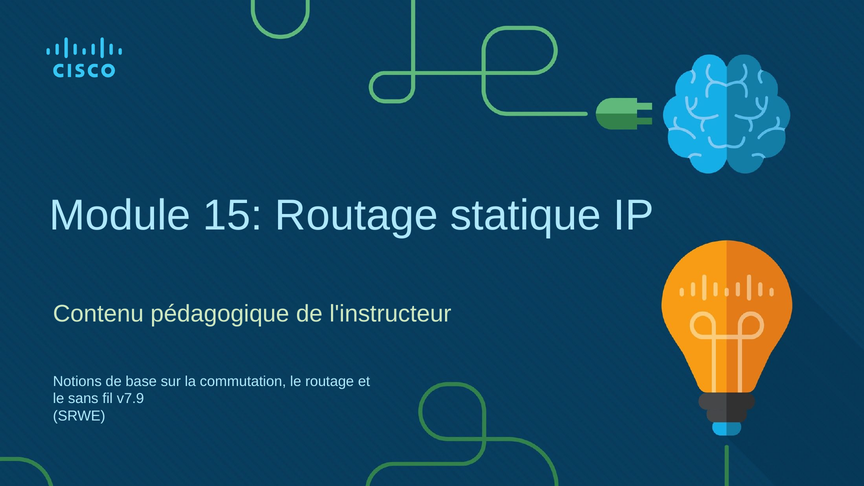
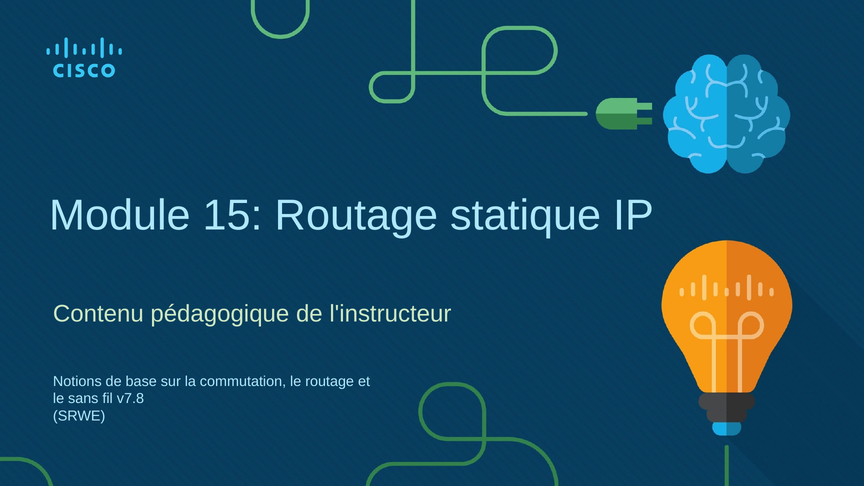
v7.9: v7.9 -> v7.8
